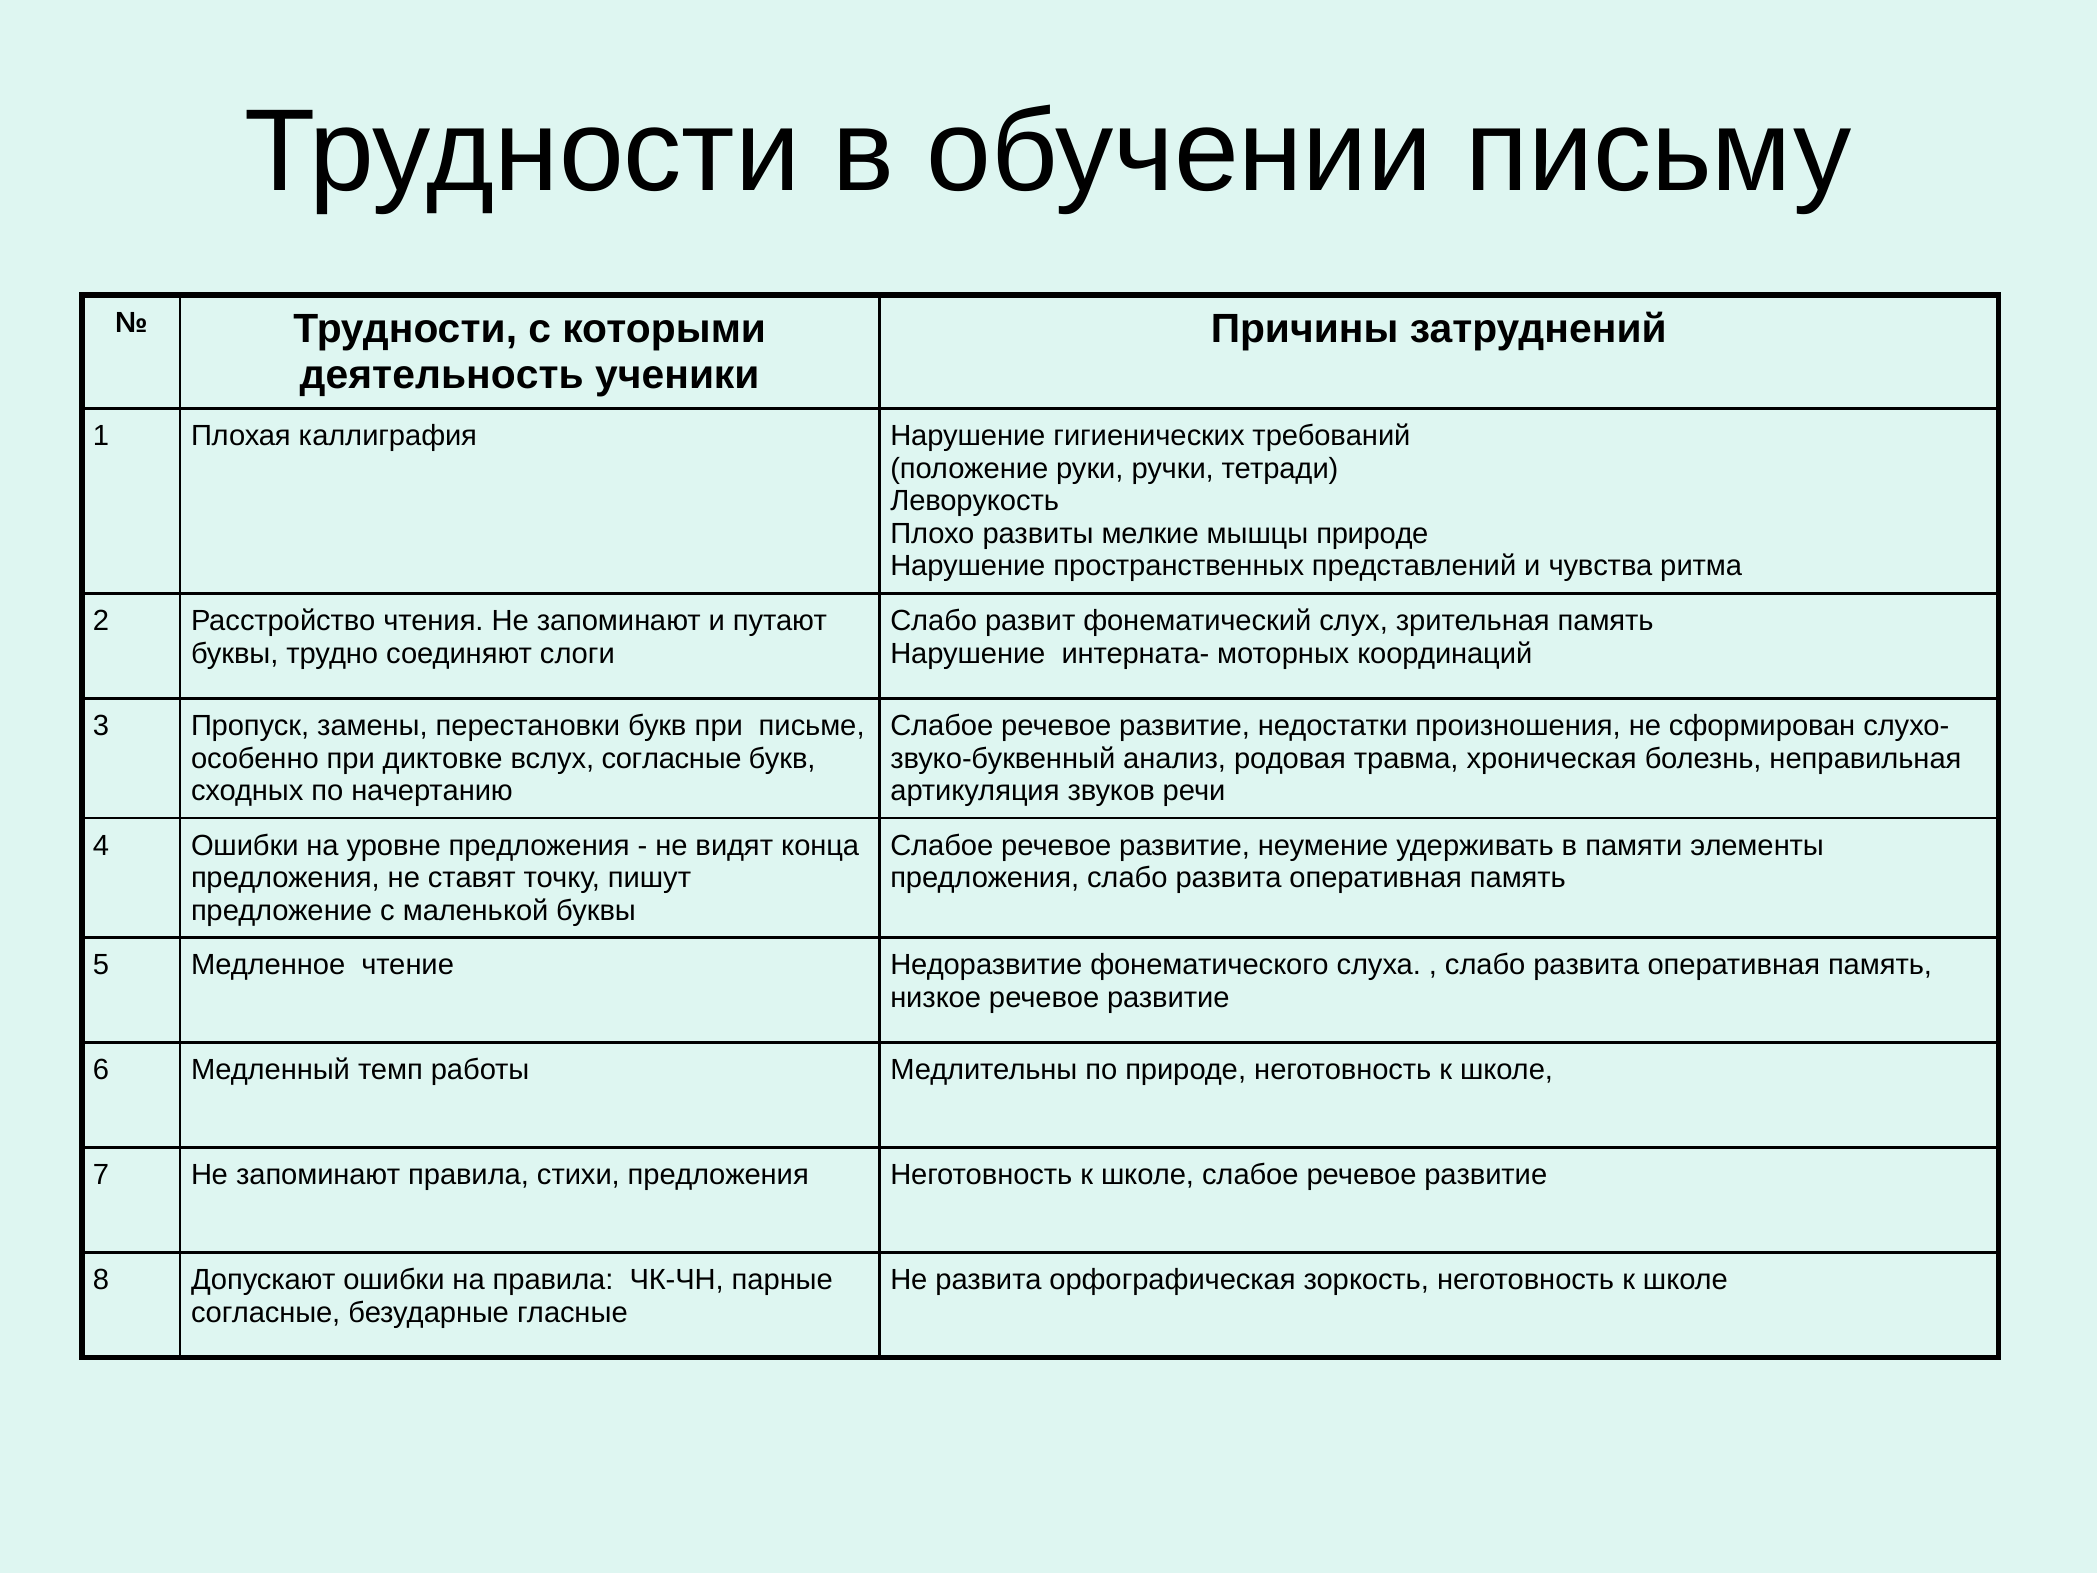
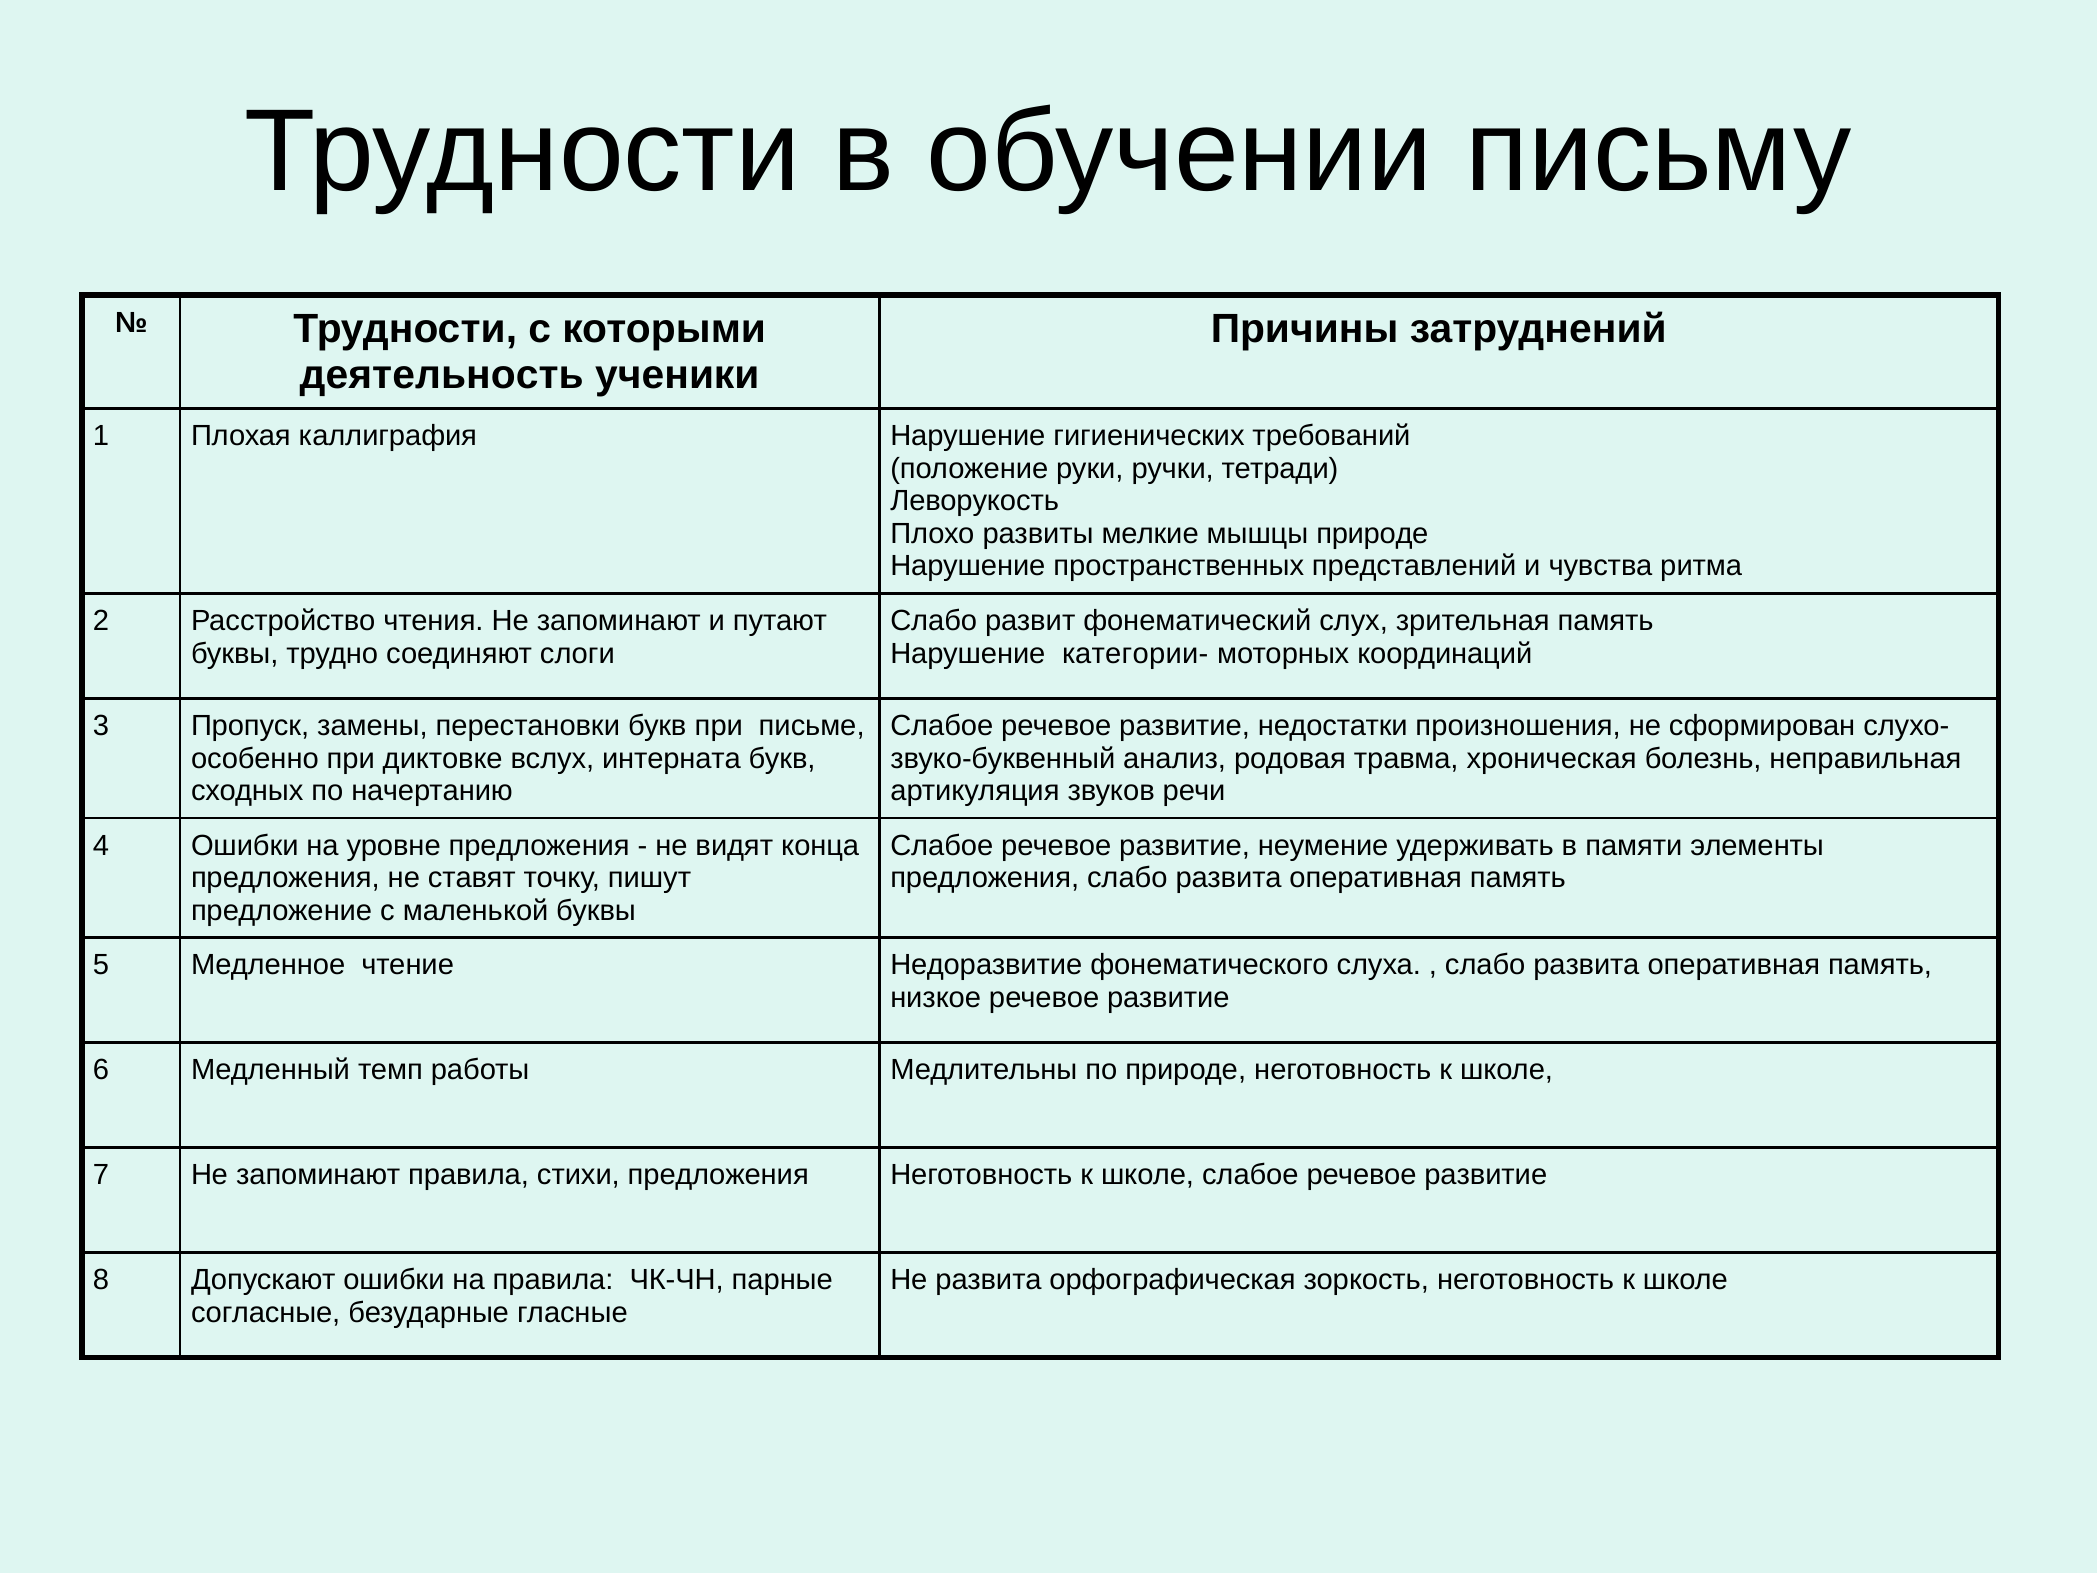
интерната-: интерната- -> категории-
вслух согласные: согласные -> интерната
